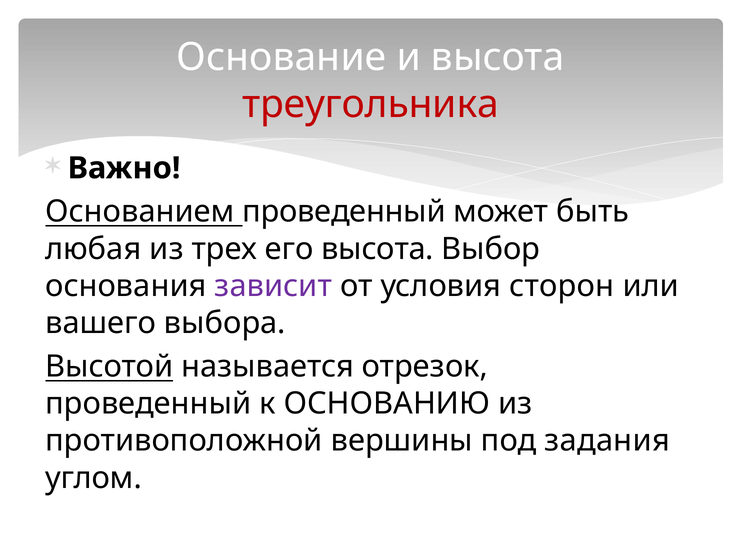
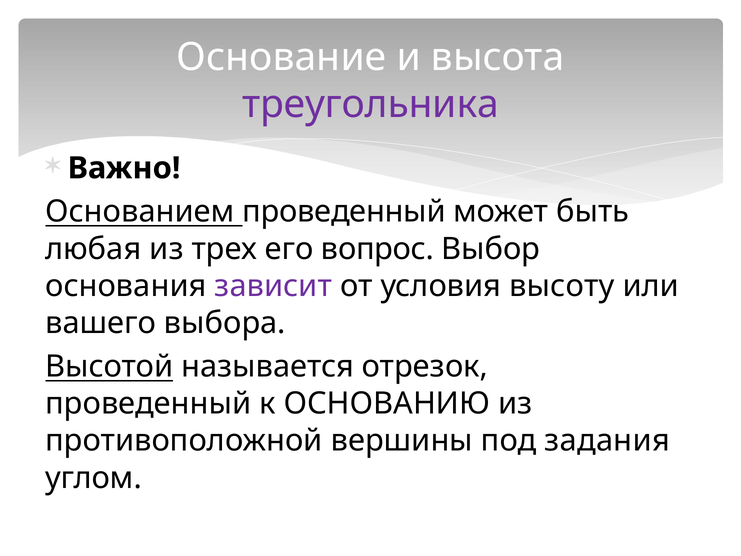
треугольника colour: red -> purple
его высота: высота -> вопрос
сторон: сторон -> высоту
